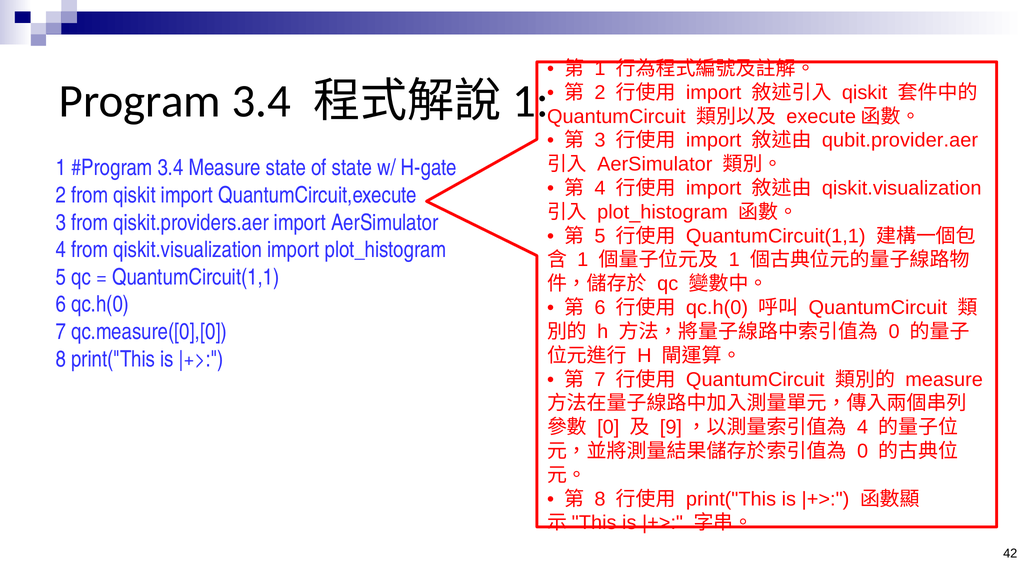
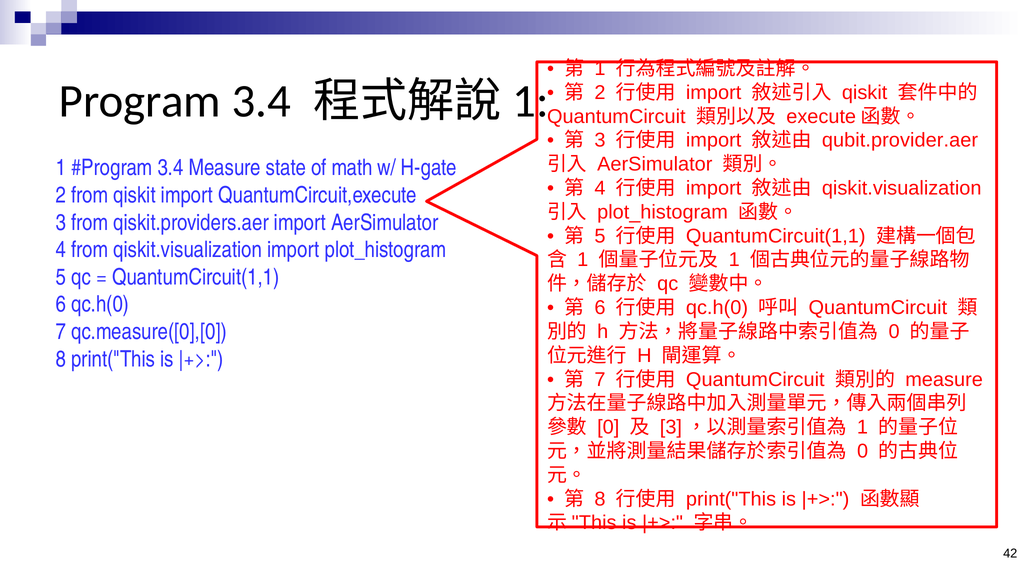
of state: state -> math
9 at (671, 428): 9 -> 3
4 at (863, 428): 4 -> 1
